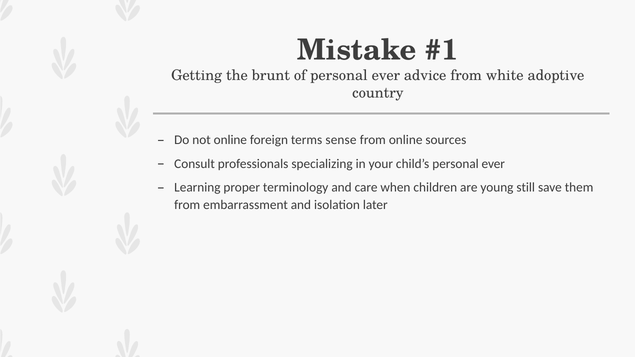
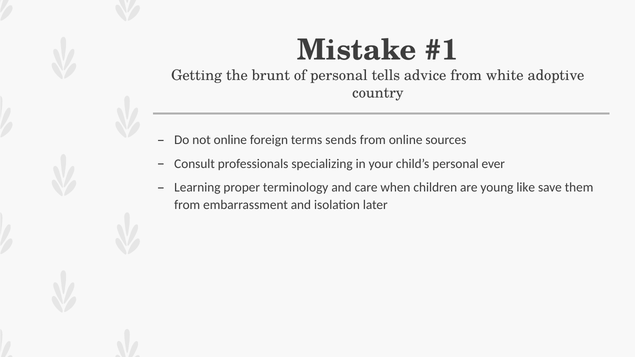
of personal ever: ever -> tells
sense: sense -> sends
still: still -> like
